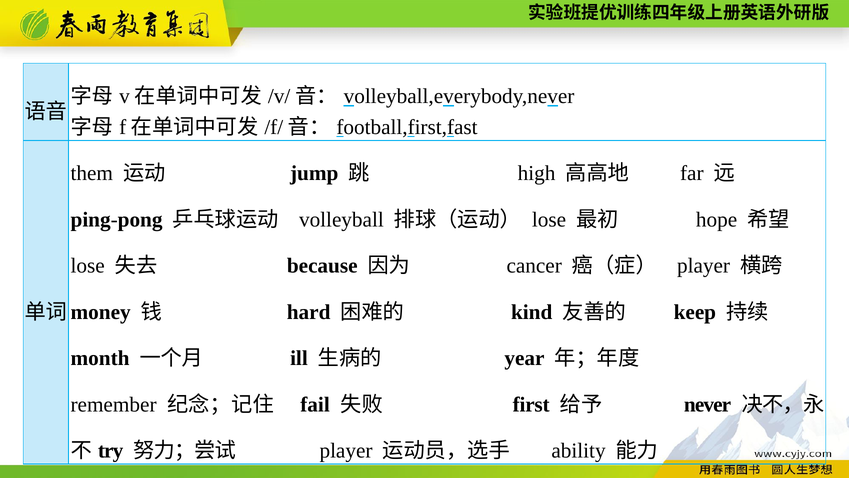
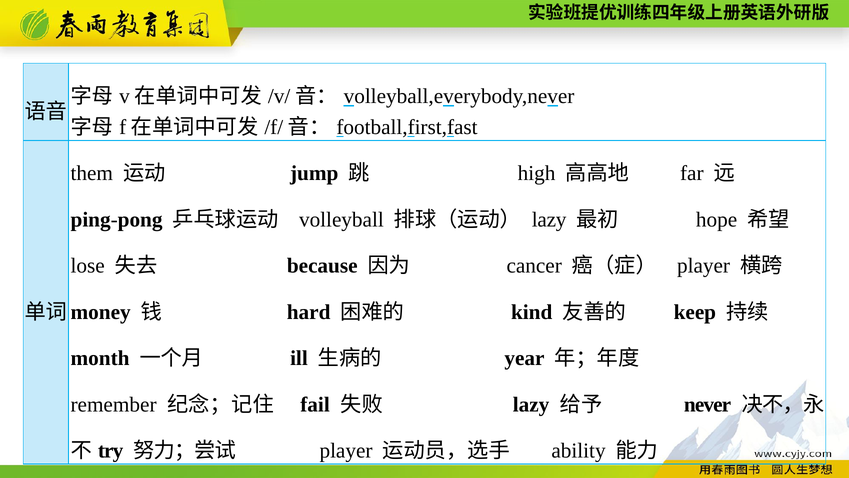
lose at (549, 219): lose -> lazy
first at (531, 404): first -> lazy
